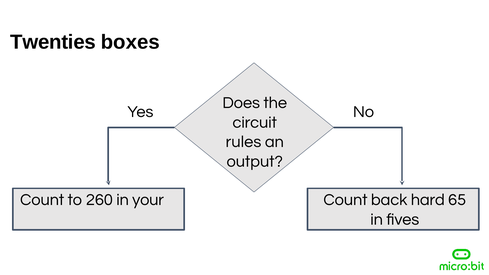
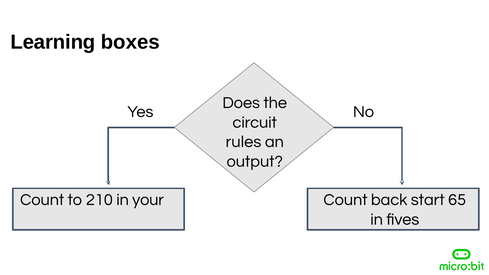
Twenties: Twenties -> Learning
260: 260 -> 210
hard: hard -> start
